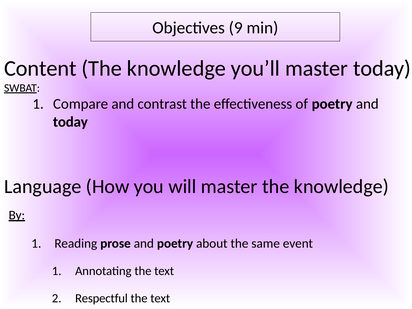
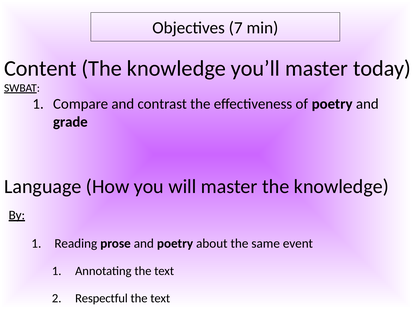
9: 9 -> 7
today at (70, 122): today -> grade
